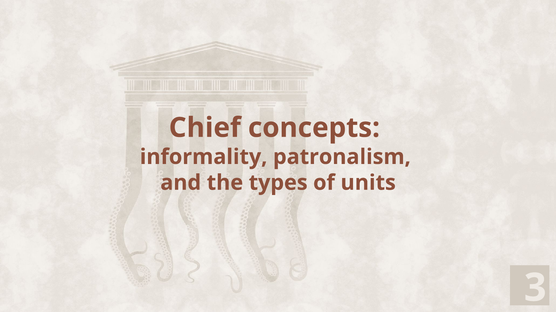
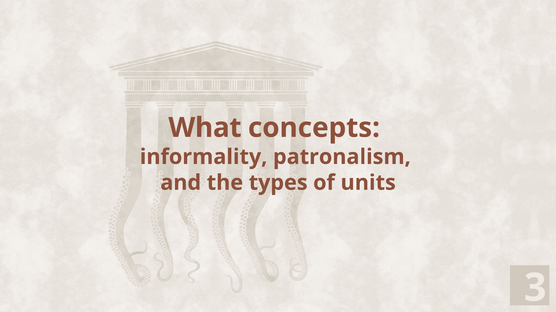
Chief: Chief -> What
